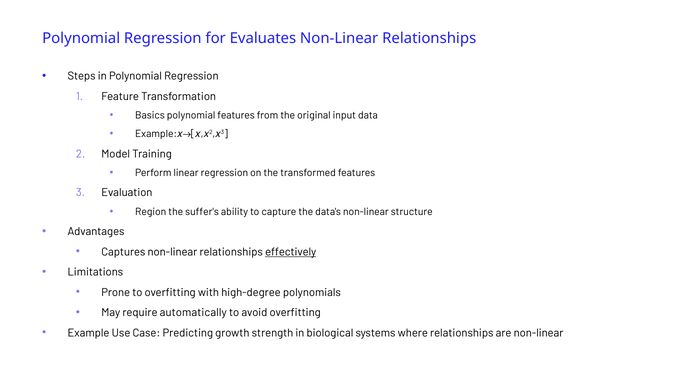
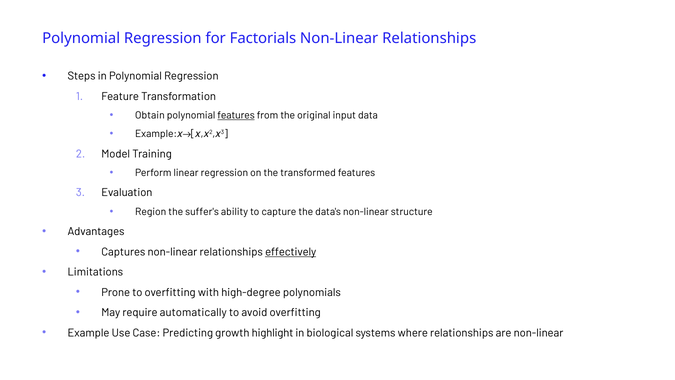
Evaluates: Evaluates -> Factorials
Basics: Basics -> Obtain
features at (236, 115) underline: none -> present
strength: strength -> highlight
